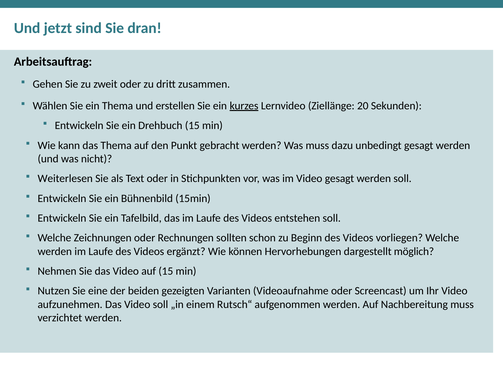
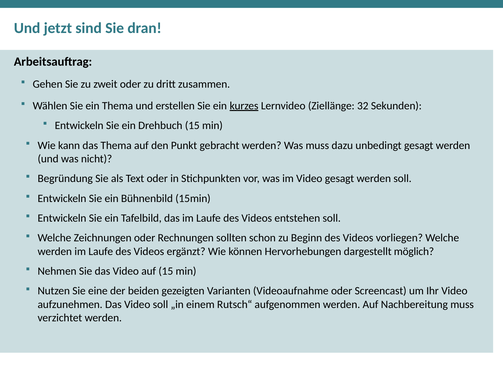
20: 20 -> 32
Weiterlesen: Weiterlesen -> Begründung
